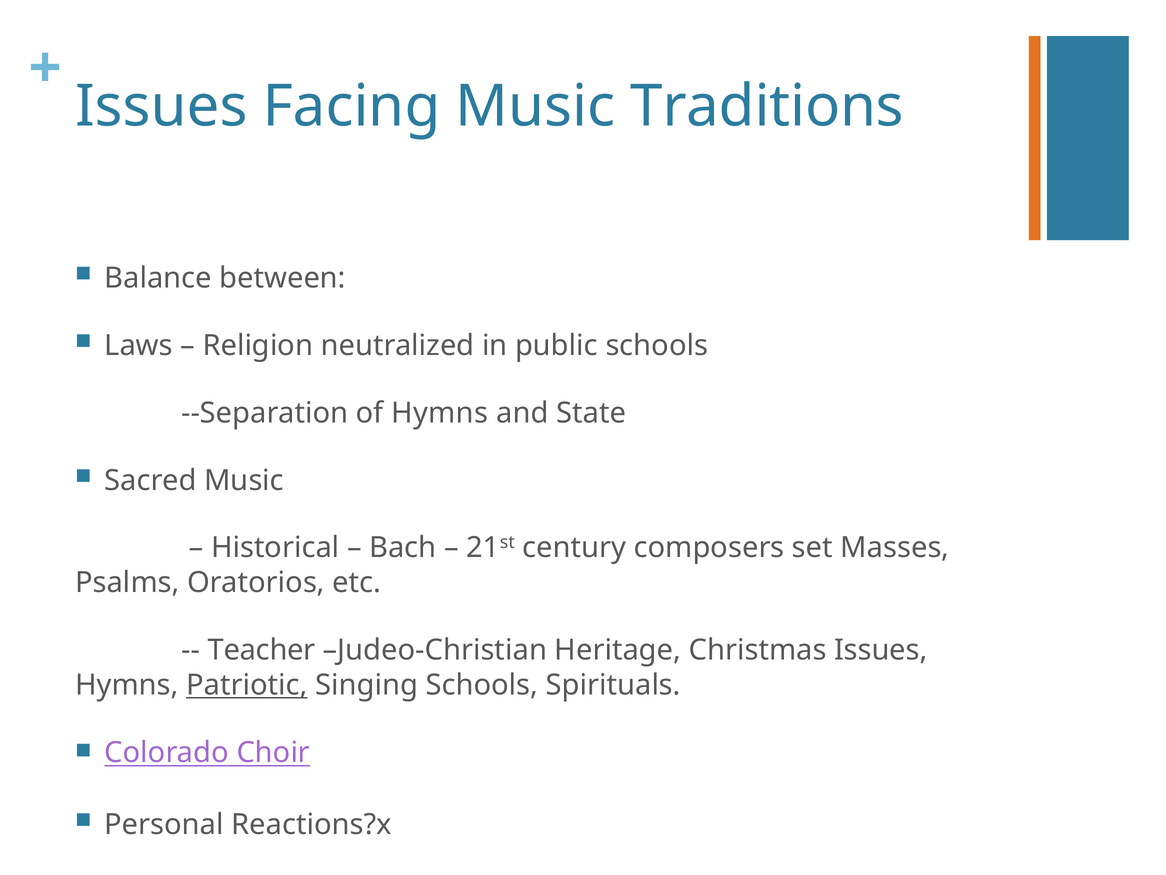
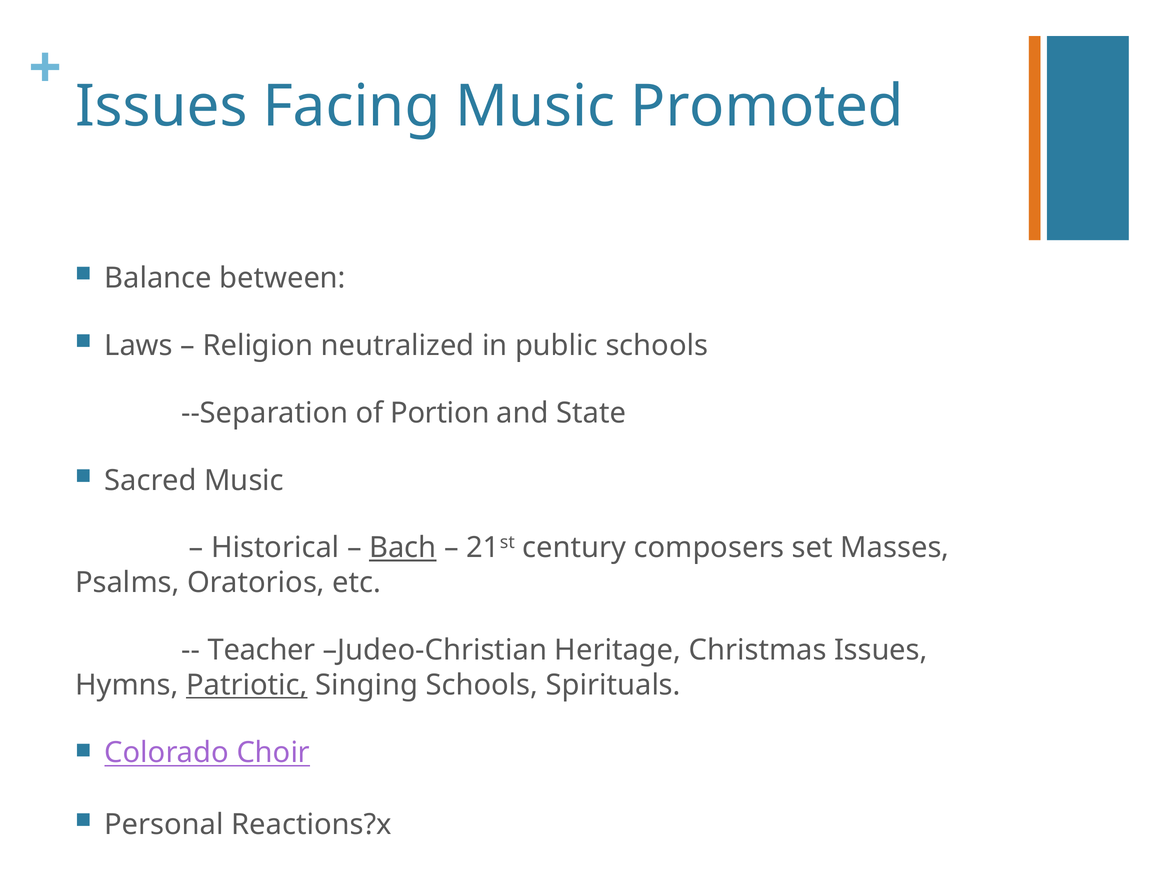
Traditions: Traditions -> Promoted
of Hymns: Hymns -> Portion
Bach underline: none -> present
